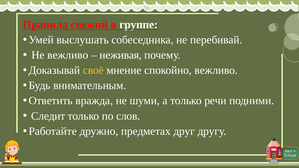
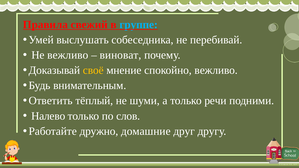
группе colour: white -> light blue
неживая: неживая -> виноват
вражда: вражда -> тёплый
Следит: Следит -> Налево
предметах: предметах -> домашние
